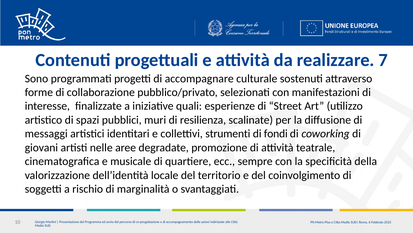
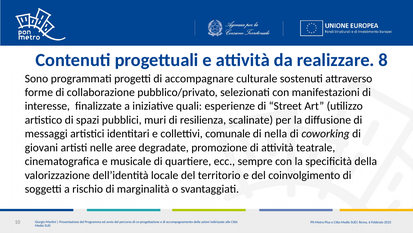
7: 7 -> 8
strumenti: strumenti -> comunale
fondi: fondi -> nella
